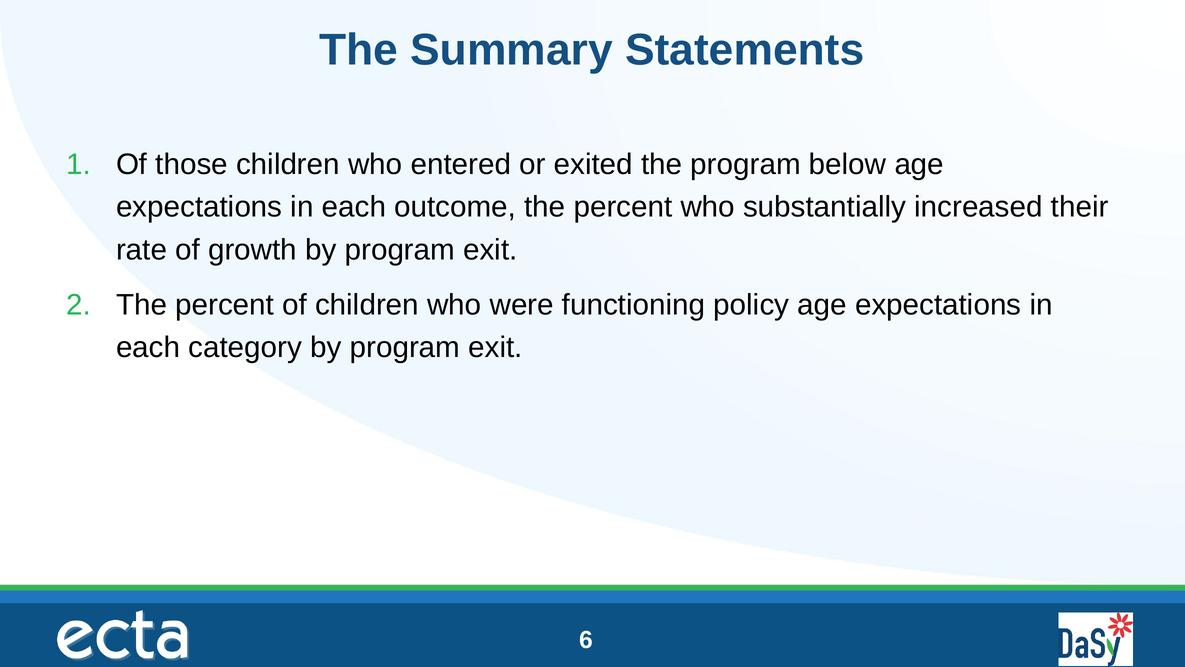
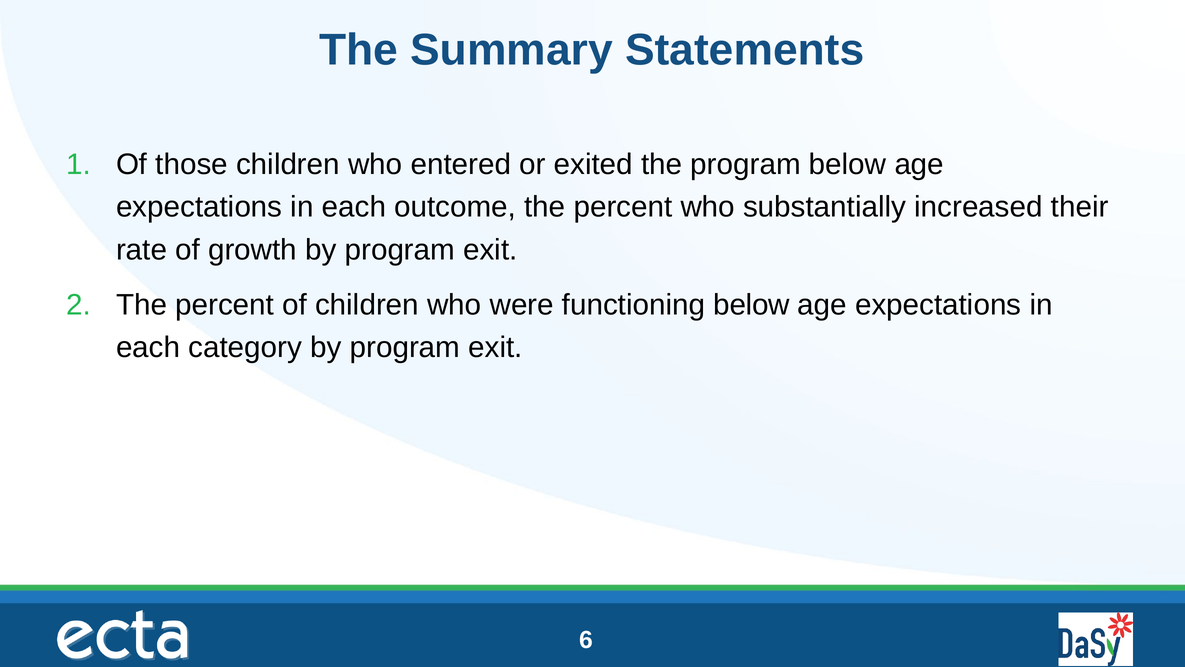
functioning policy: policy -> below
